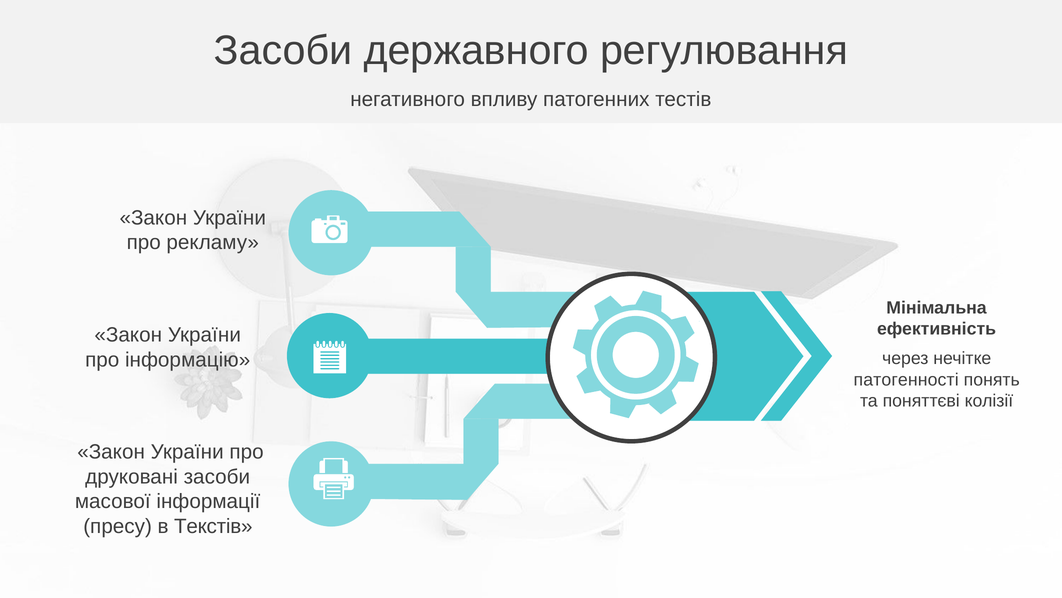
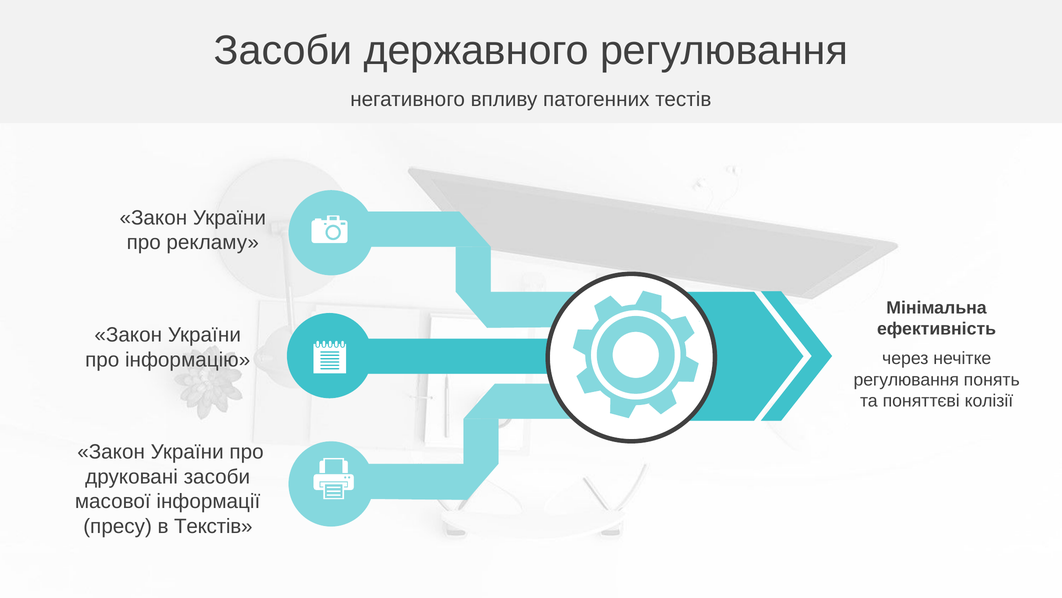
патогенності at (906, 379): патогенності -> регулювання
